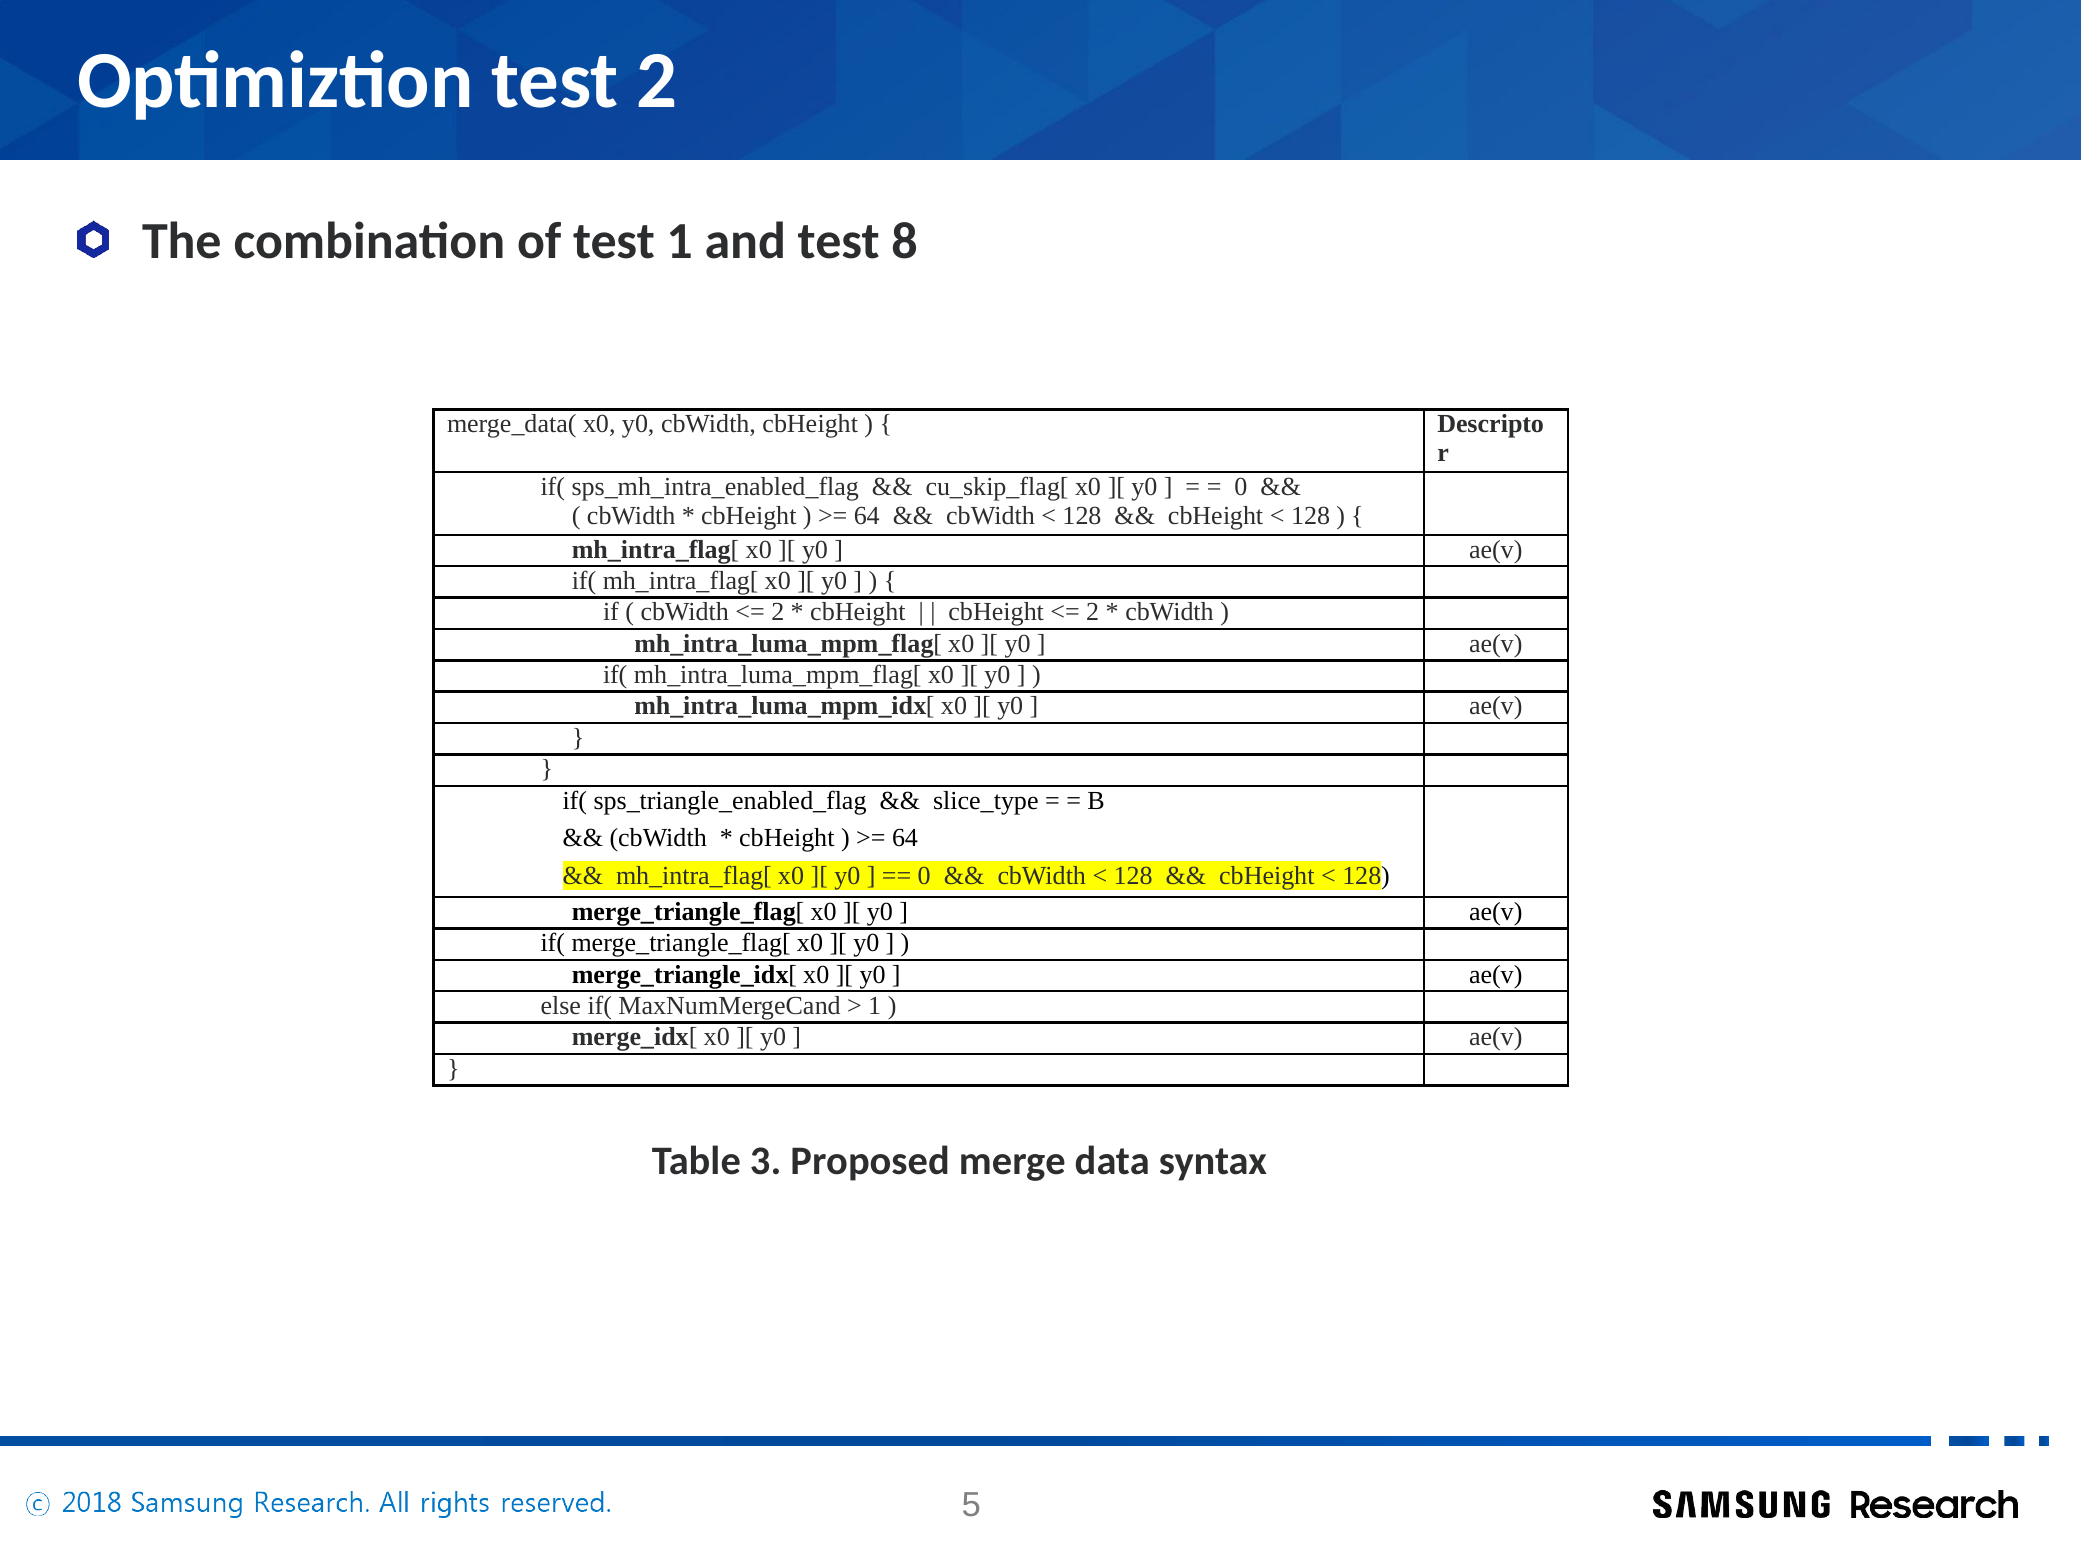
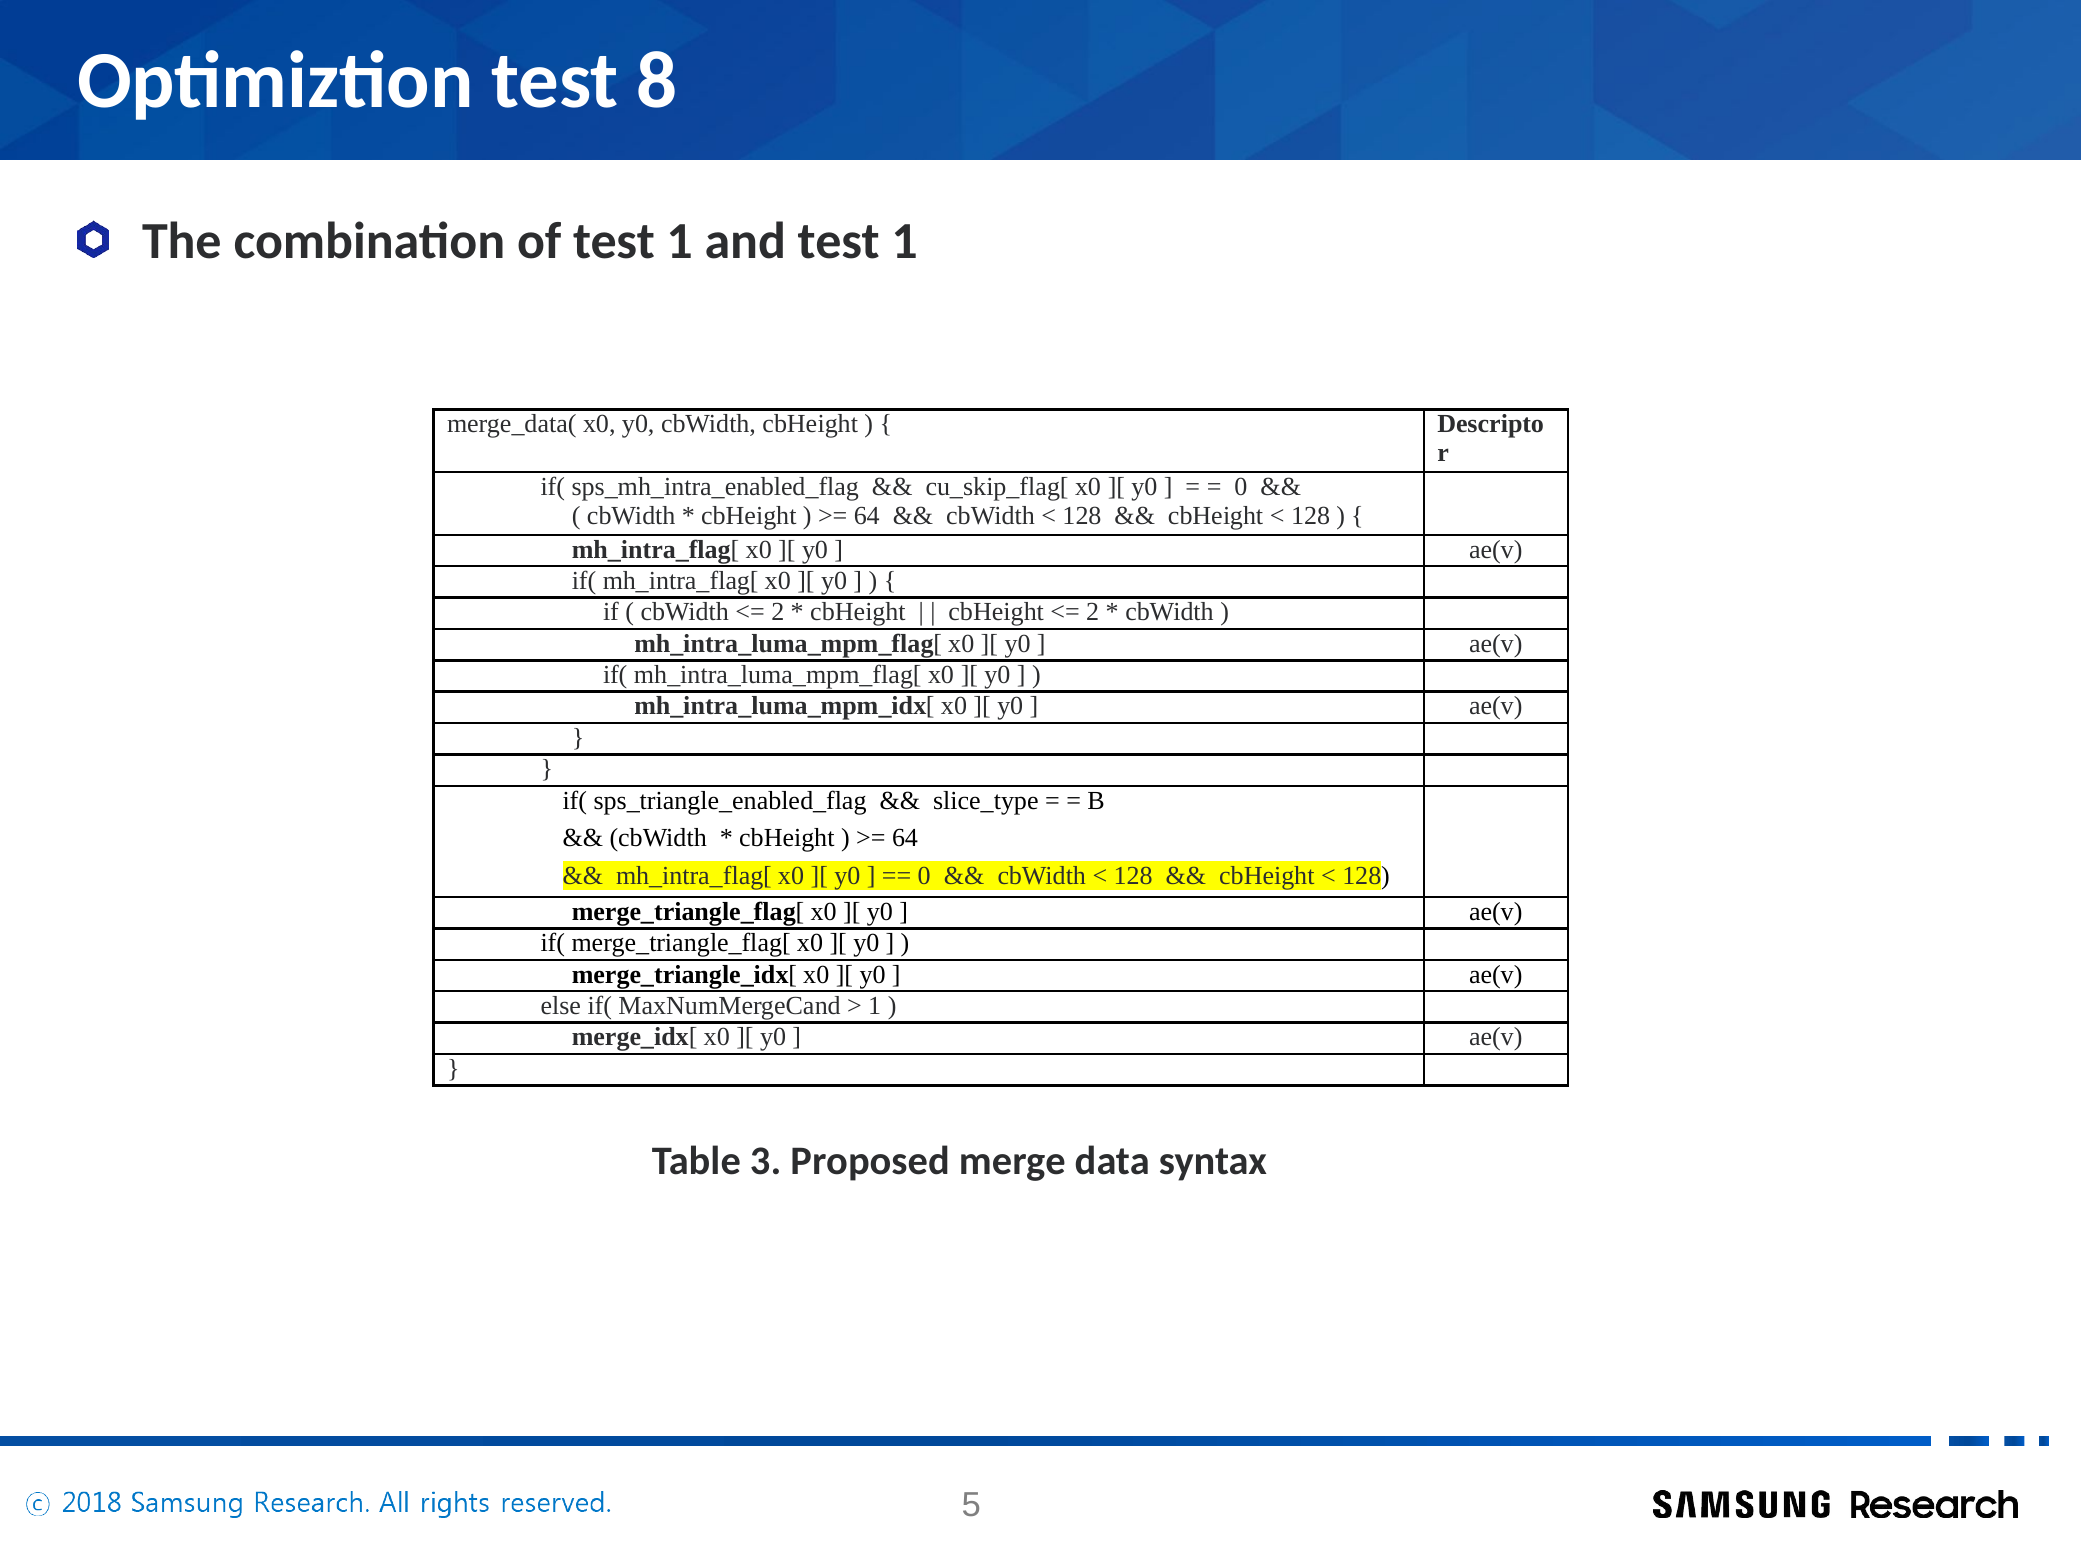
test 2: 2 -> 8
and test 8: 8 -> 1
